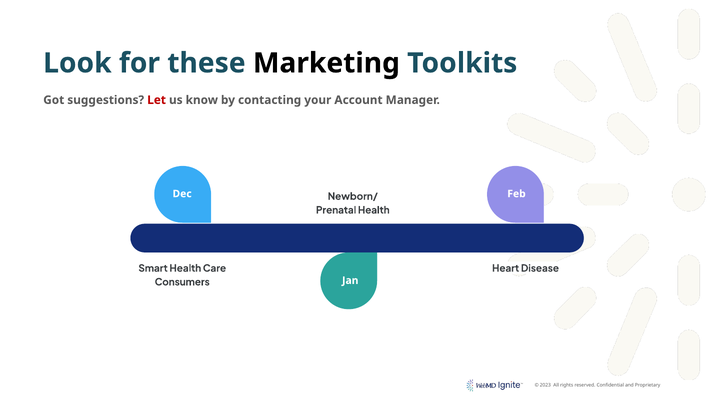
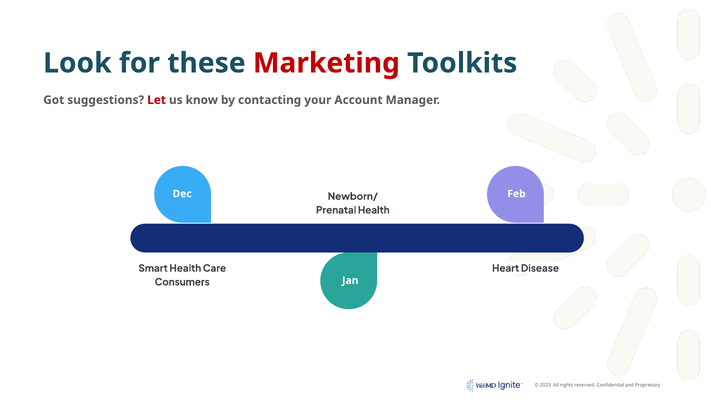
Marketing colour: black -> red
